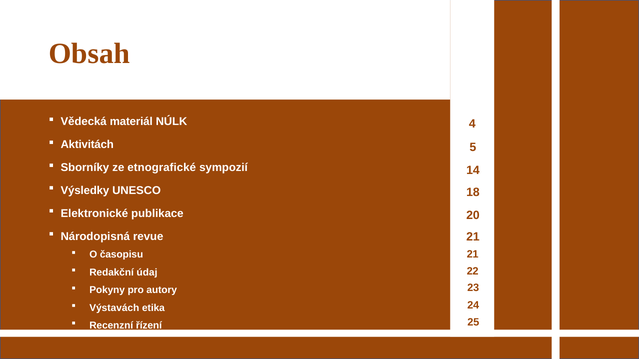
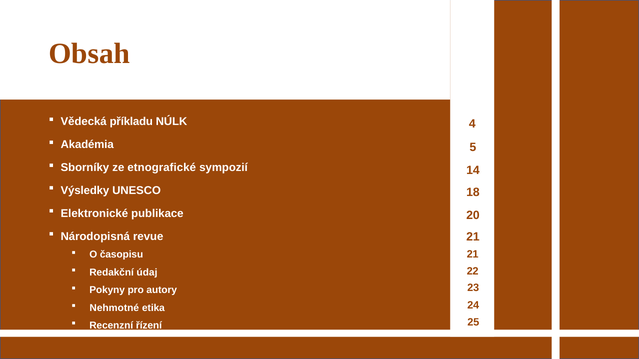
materiál: materiál -> příkladu
Aktivitách: Aktivitách -> Akadémia
Výstavách: Výstavách -> Nehmotné
